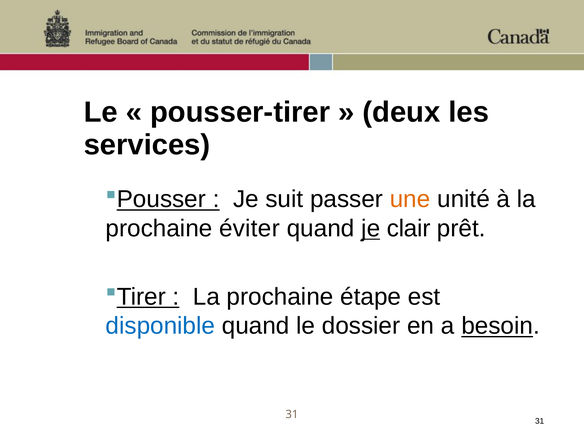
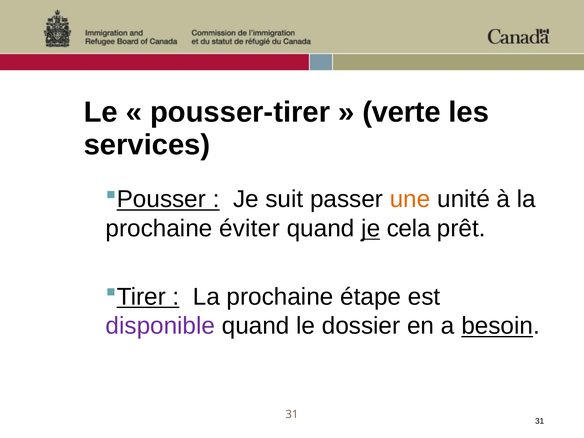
deux: deux -> verte
clair: clair -> cela
disponible colour: blue -> purple
